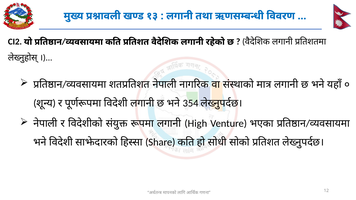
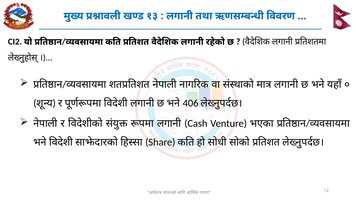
354: 354 -> 406
High: High -> Cash
